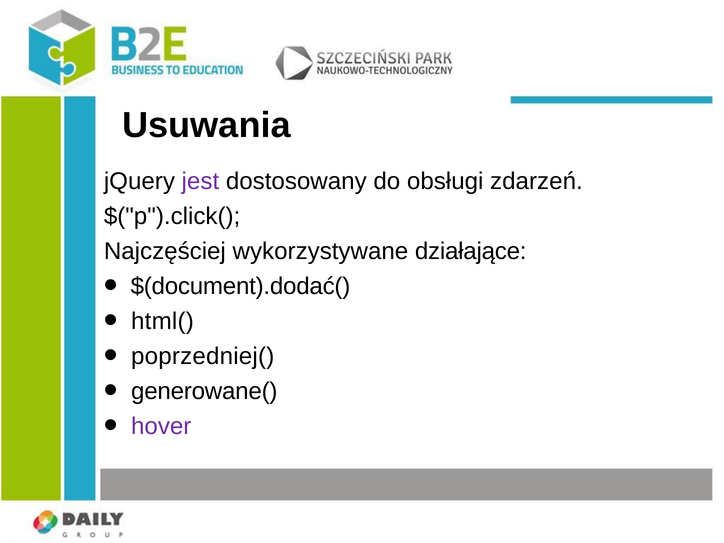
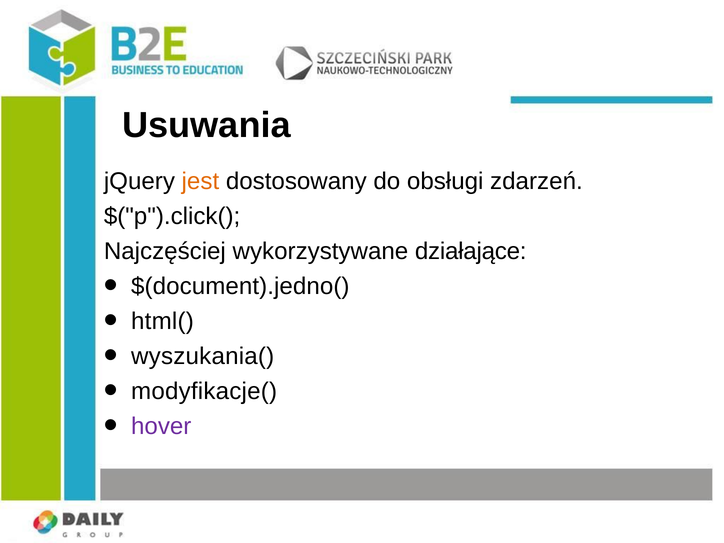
jest colour: purple -> orange
$(document).dodać(: $(document).dodać( -> $(document).jedno(
poprzedniej(: poprzedniej( -> wyszukania(
generowane(: generowane( -> modyfikacje(
